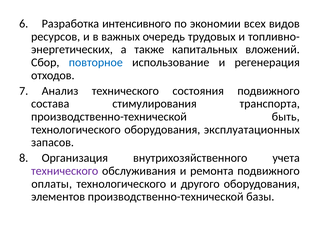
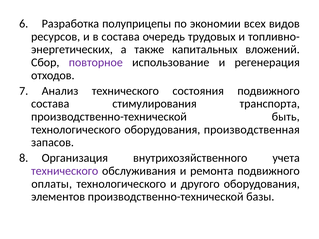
интенсивного: интенсивного -> полуприцепы
в важных: важных -> состава
повторное colour: blue -> purple
эксплуатационных: эксплуатационных -> производственная
